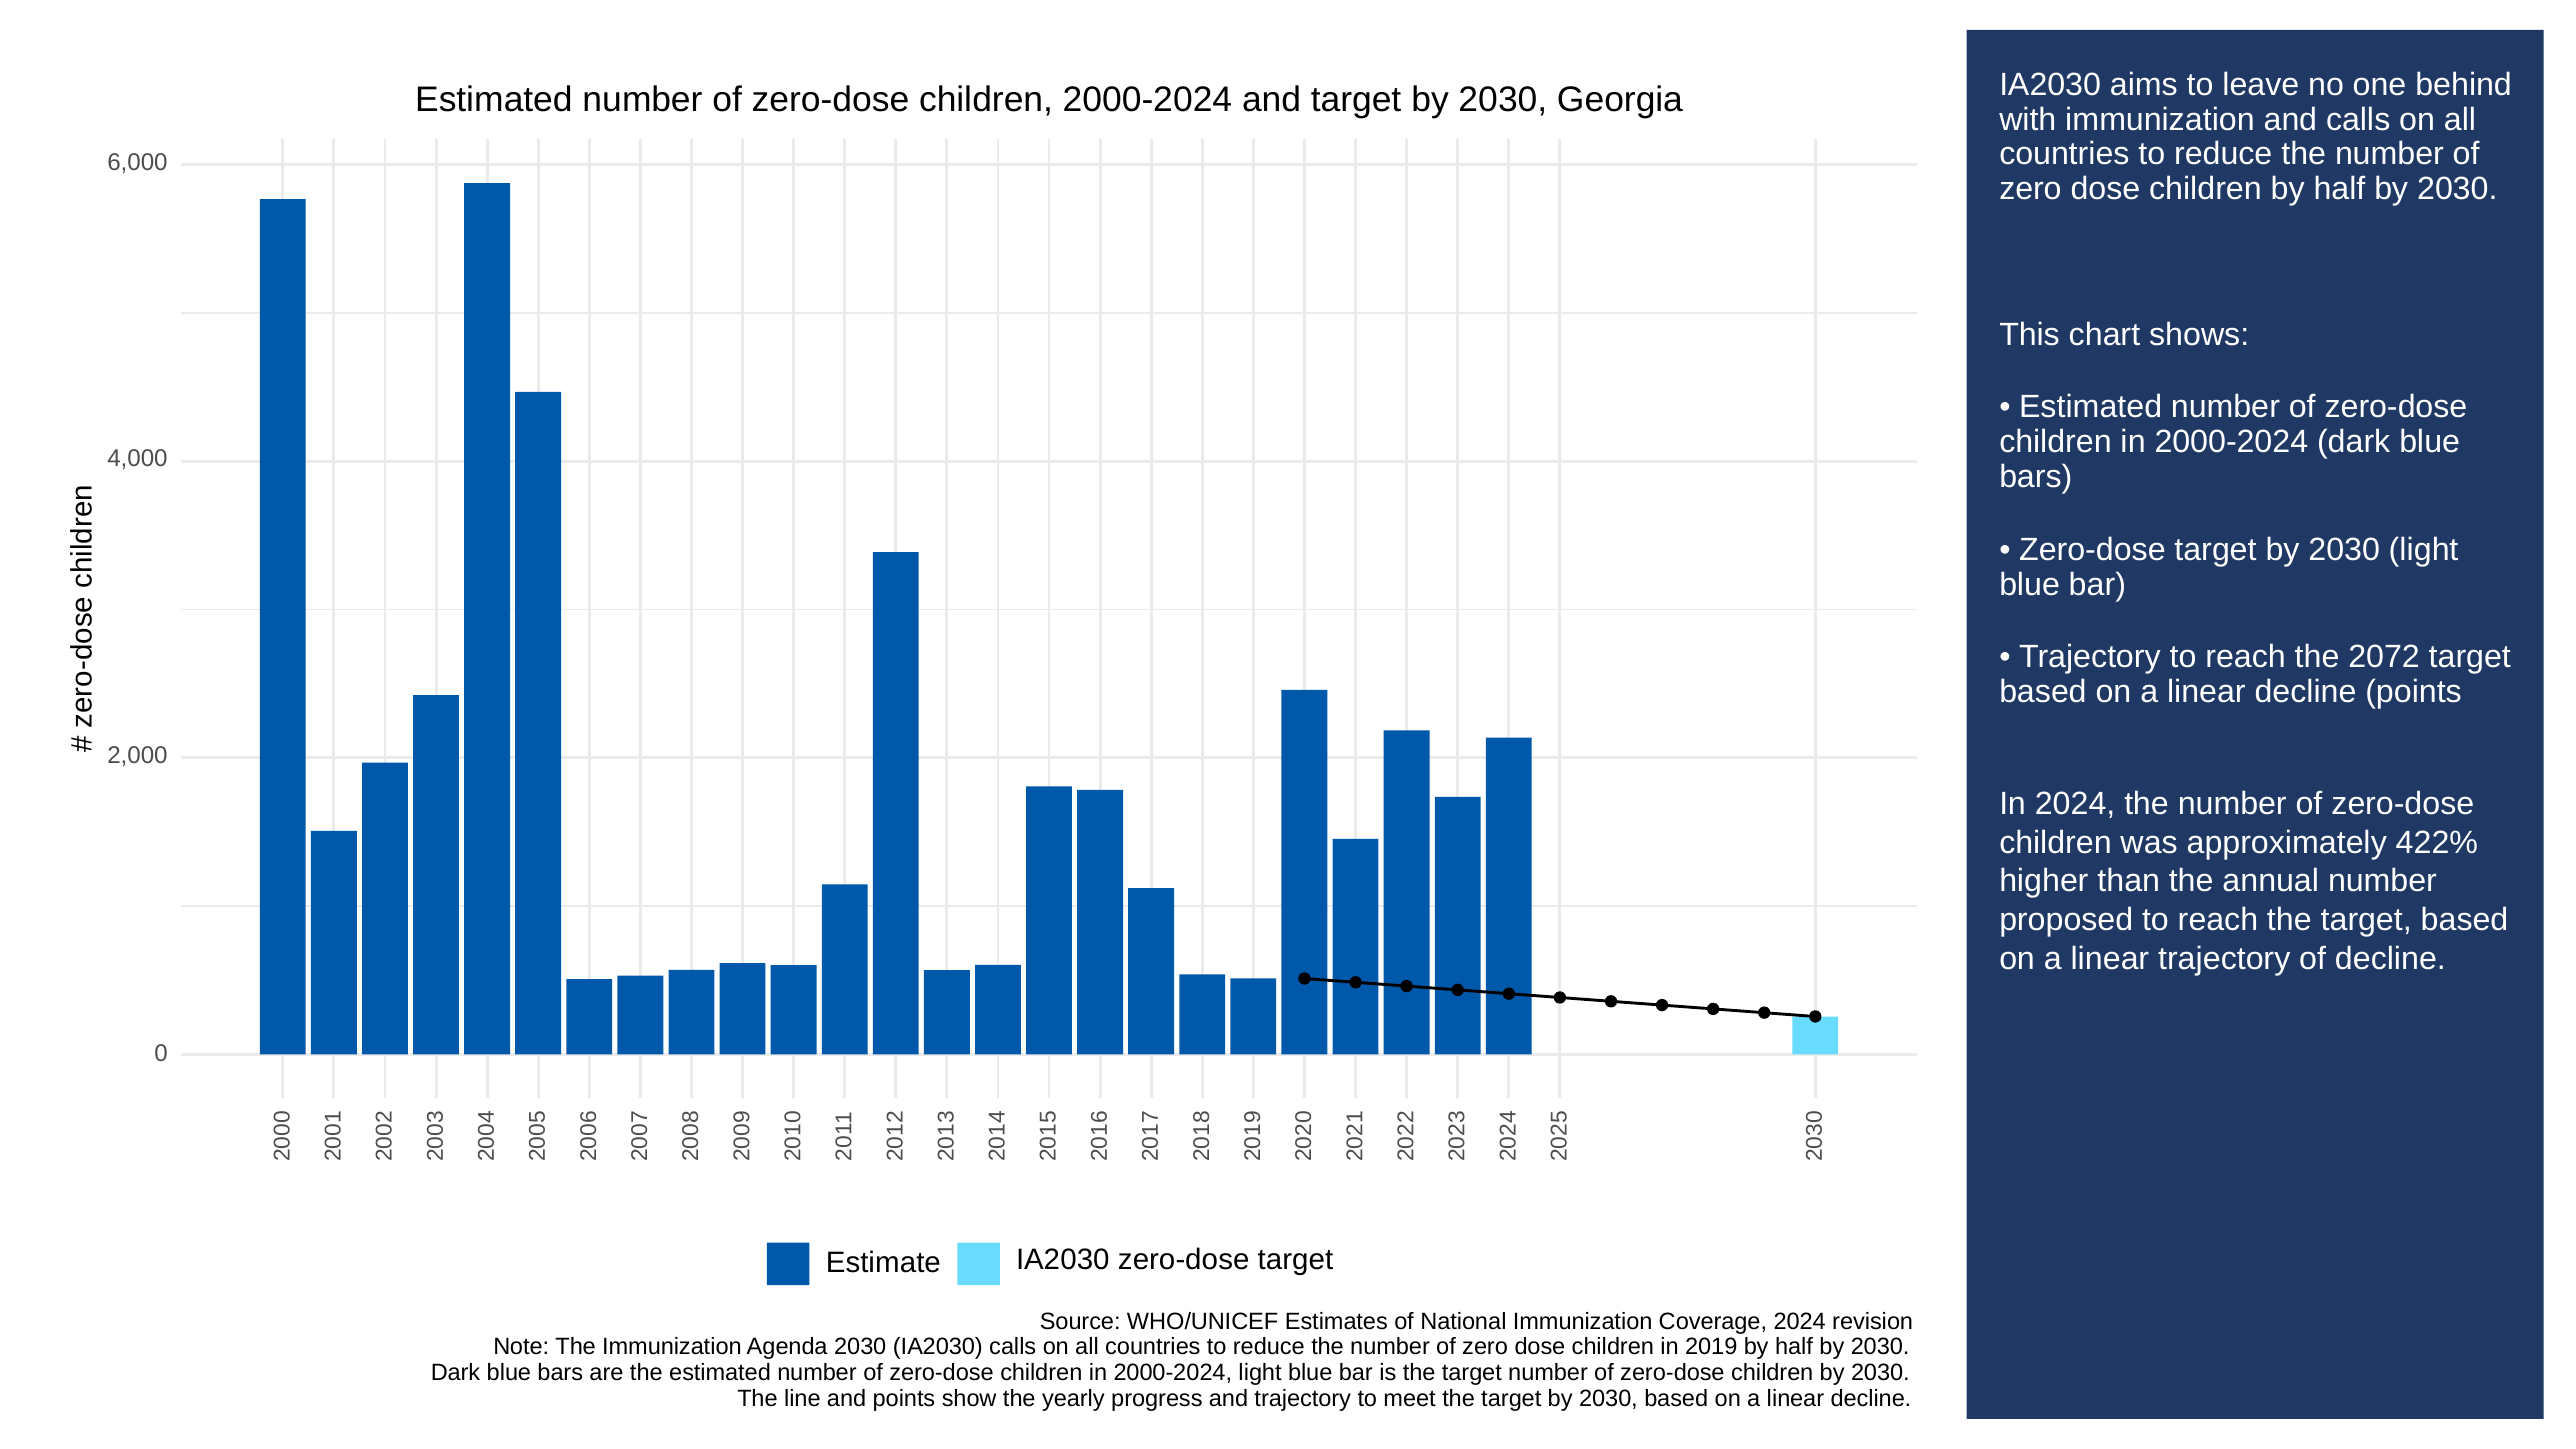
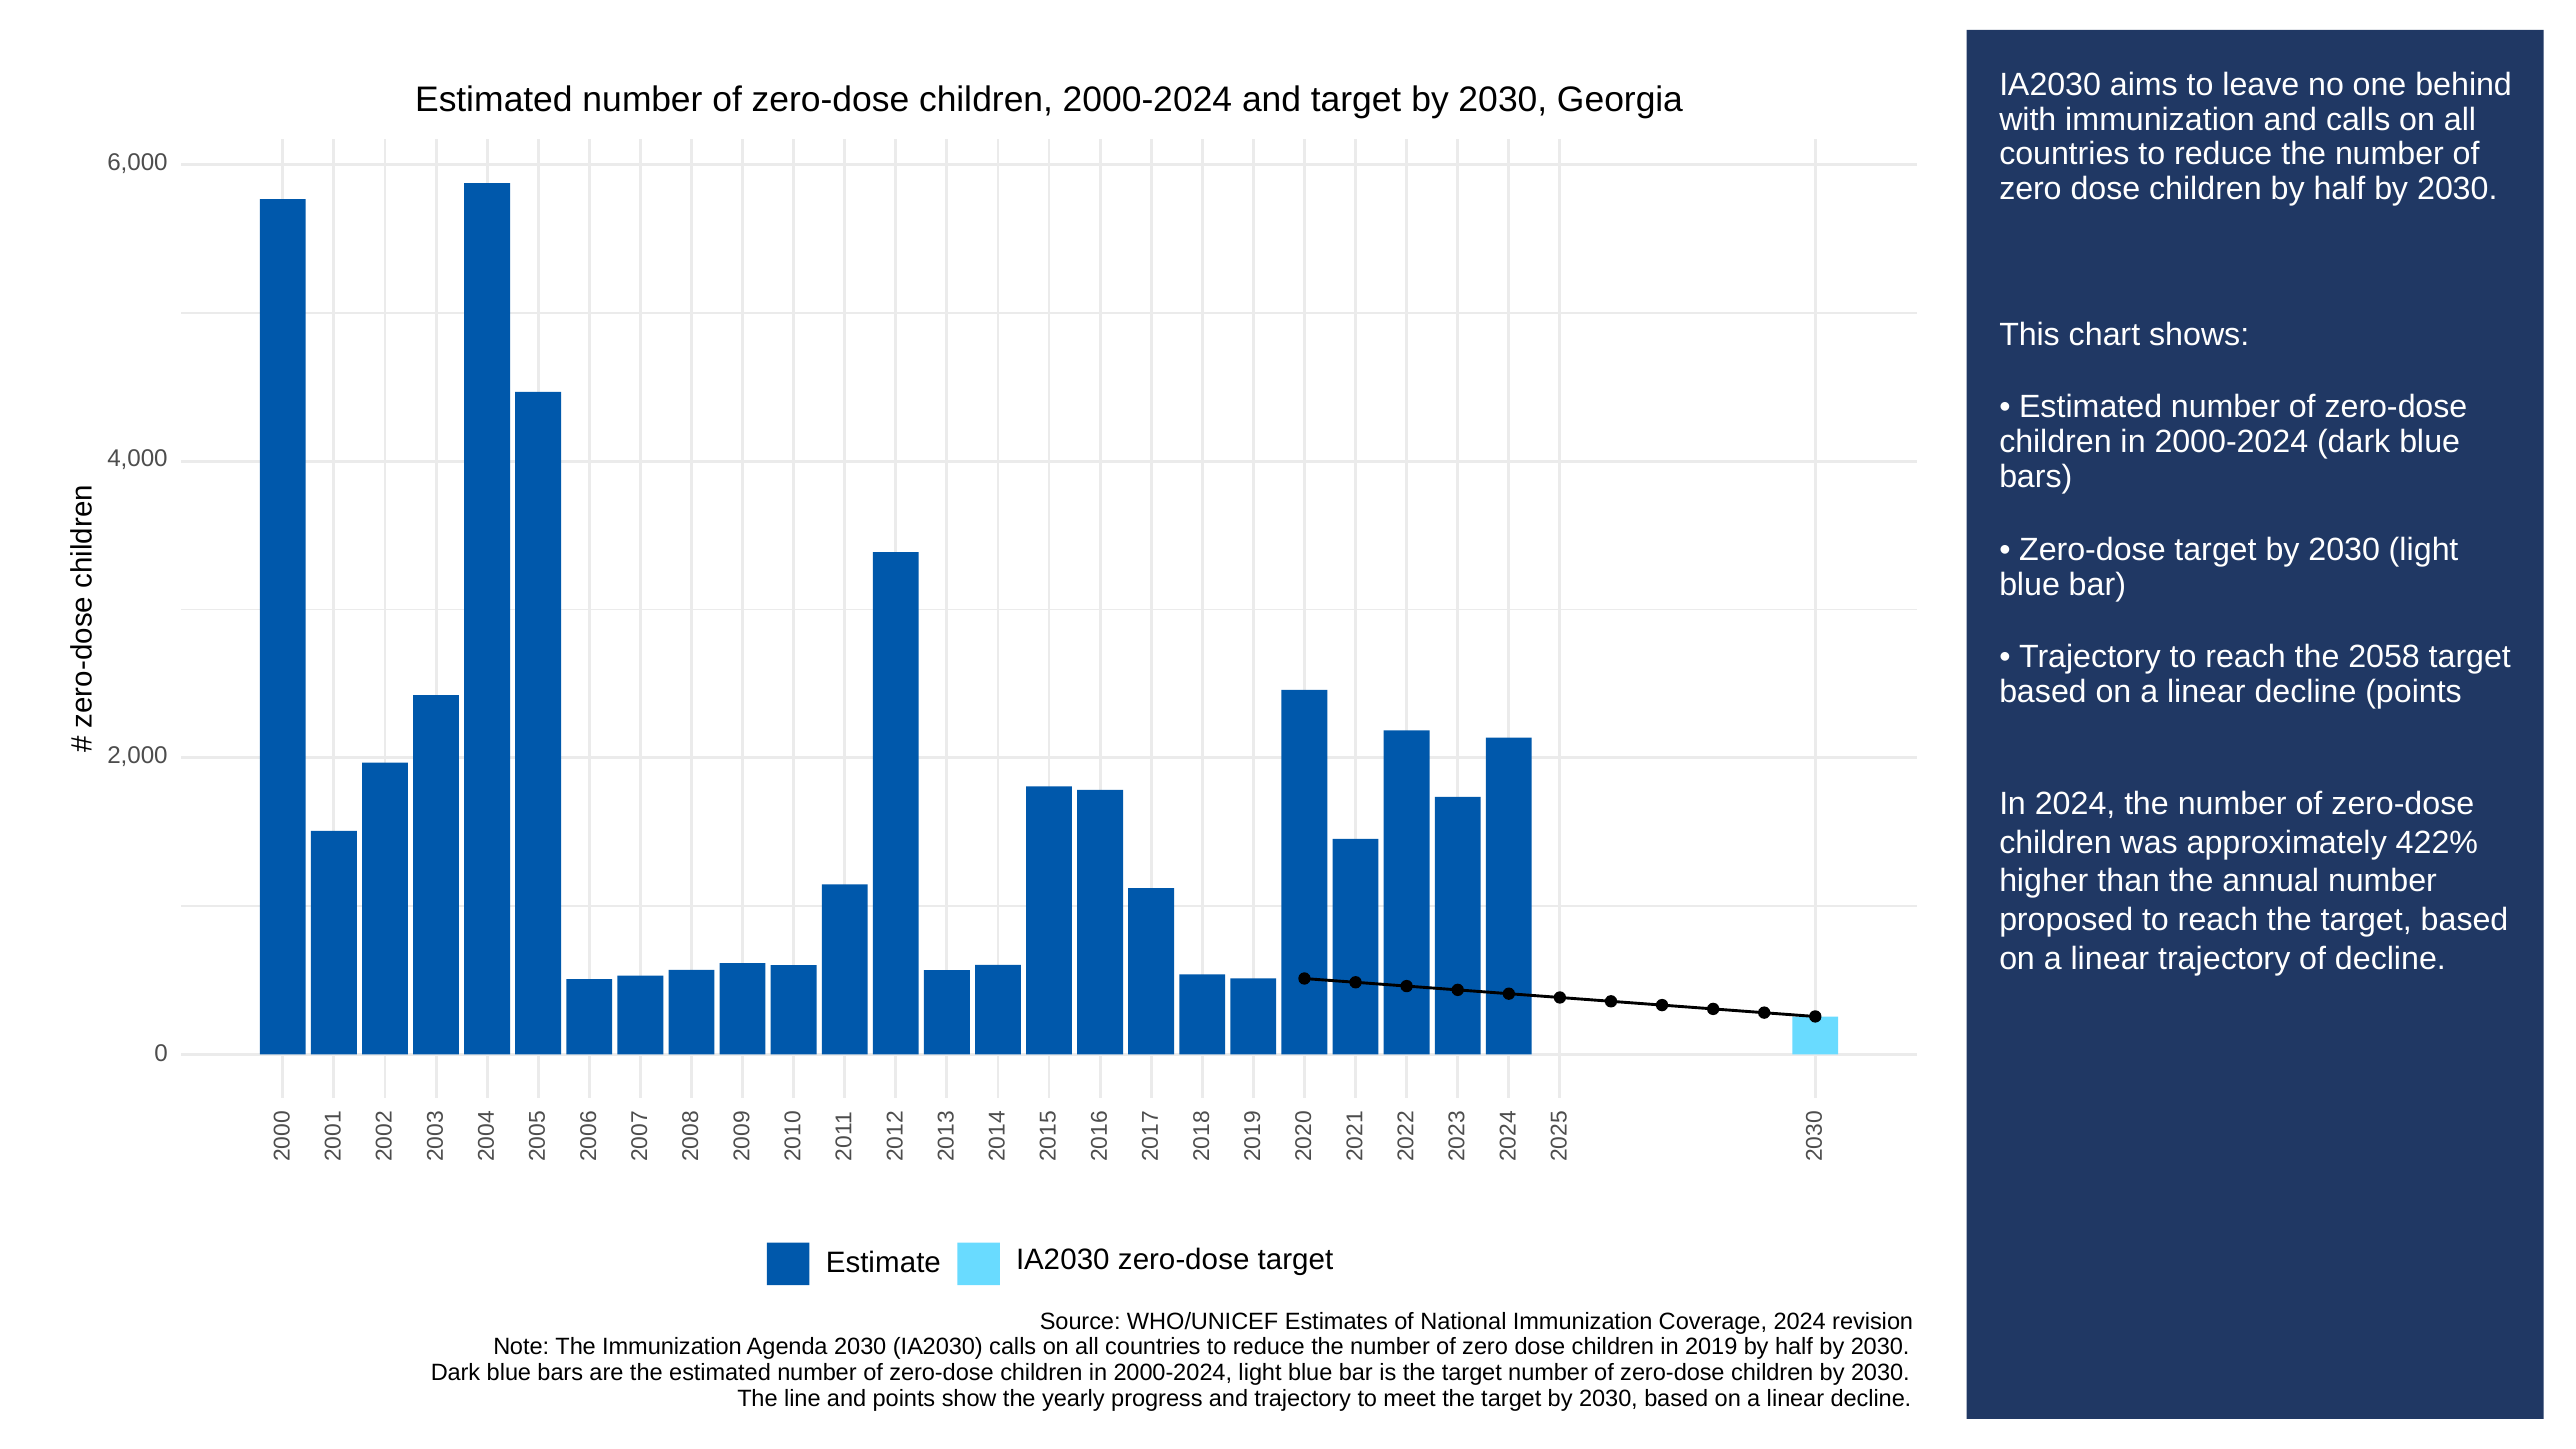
2072: 2072 -> 2058
